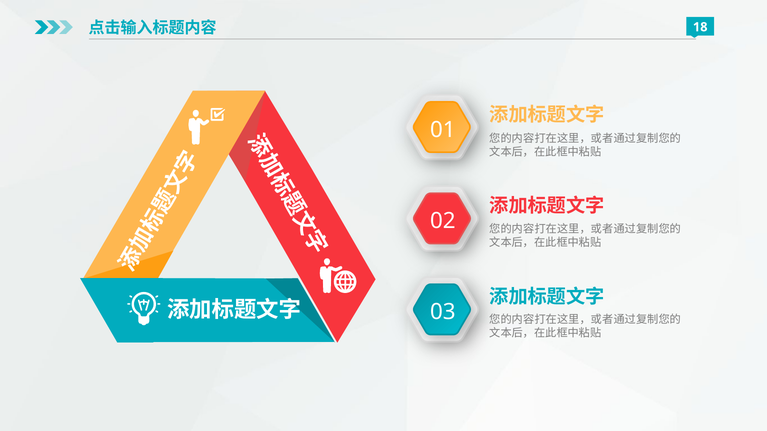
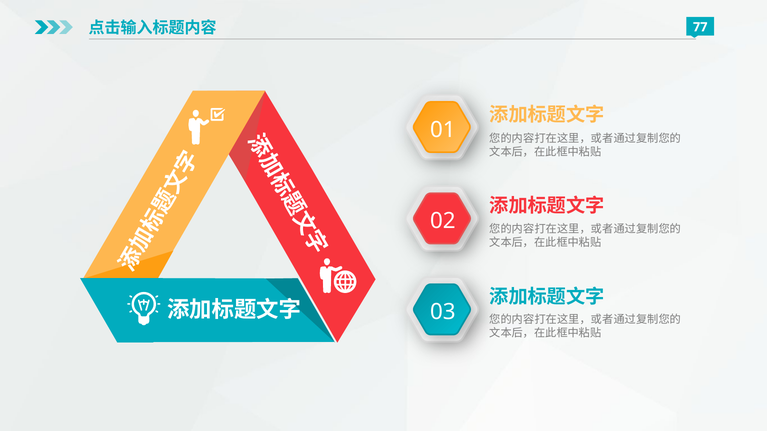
18: 18 -> 77
